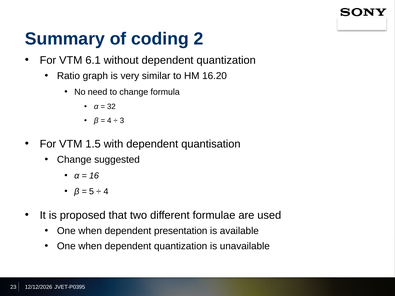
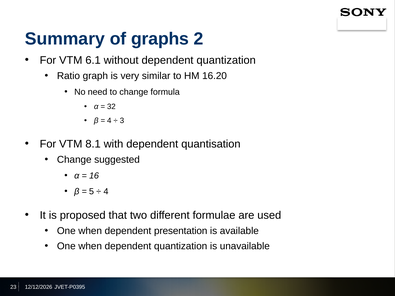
coding: coding -> graphs
1.5: 1.5 -> 8.1
